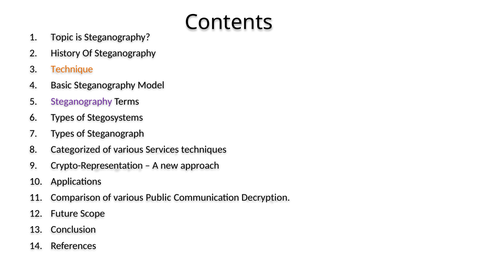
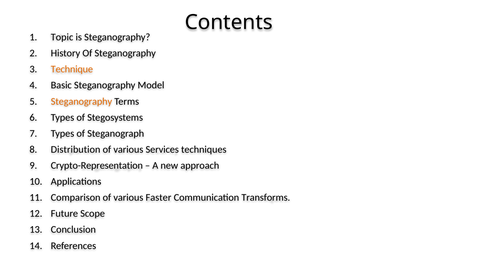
Steganography at (81, 101) colour: purple -> orange
Categorized: Categorized -> Distribution
Public: Public -> Faster
Decryption: Decryption -> Transforms
